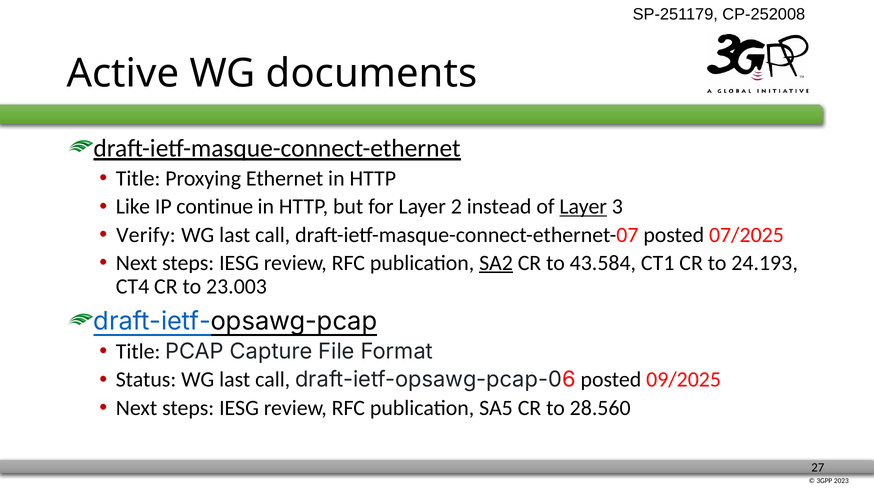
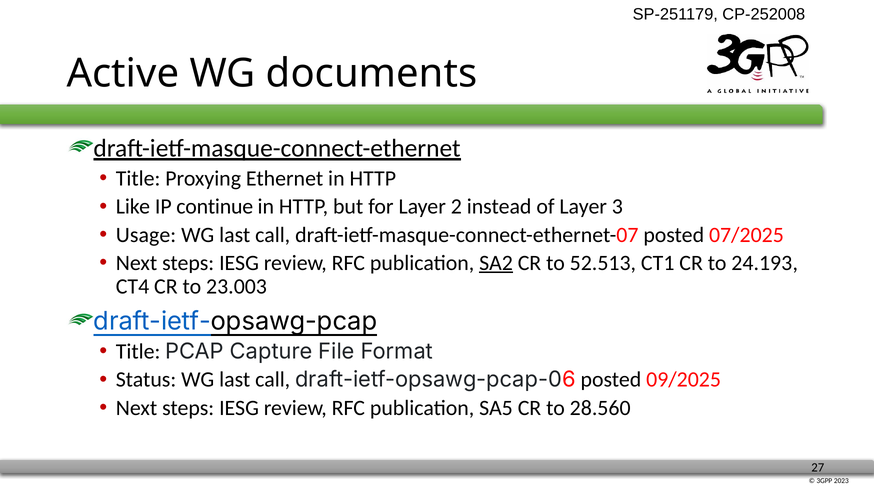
Layer at (583, 207) underline: present -> none
Verify: Verify -> Usage
43.584: 43.584 -> 52.513
